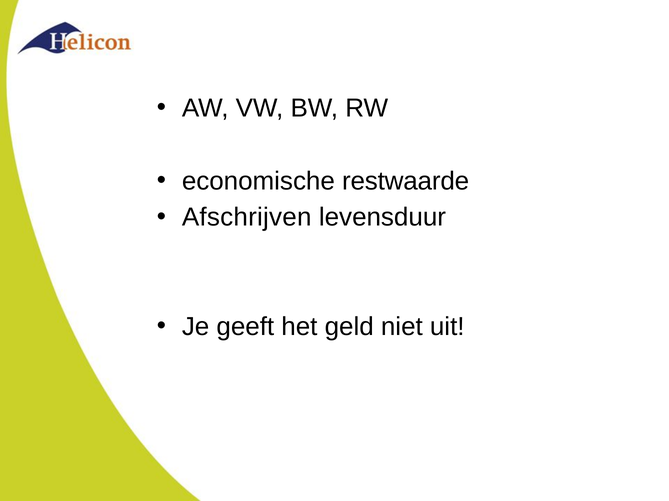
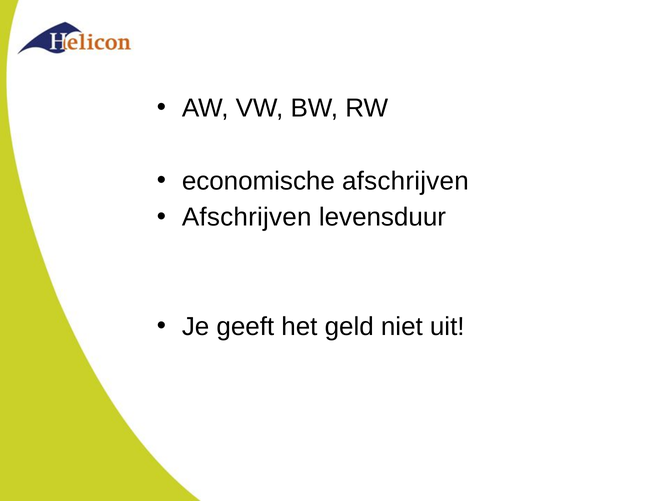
economische restwaarde: restwaarde -> afschrijven
